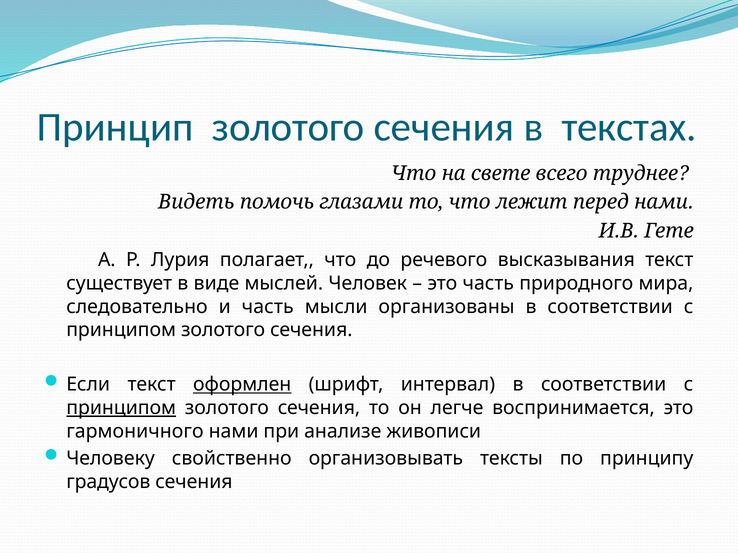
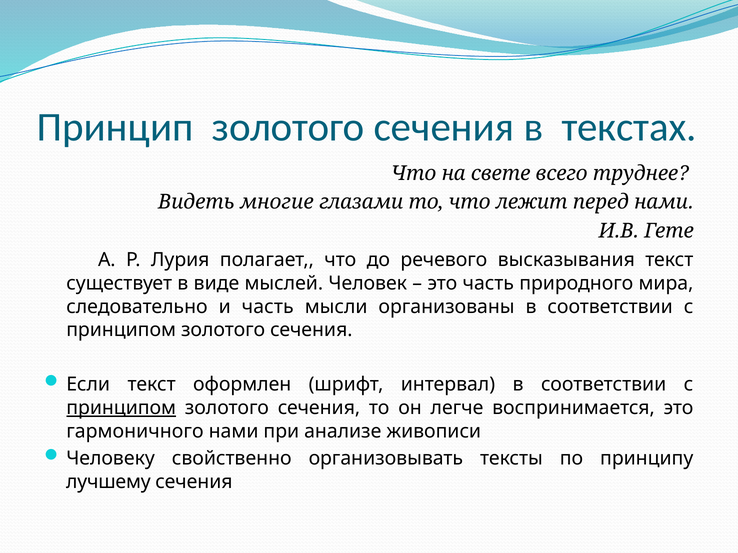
помочь: помочь -> многие
оформлен underline: present -> none
градусов: градусов -> лучшему
